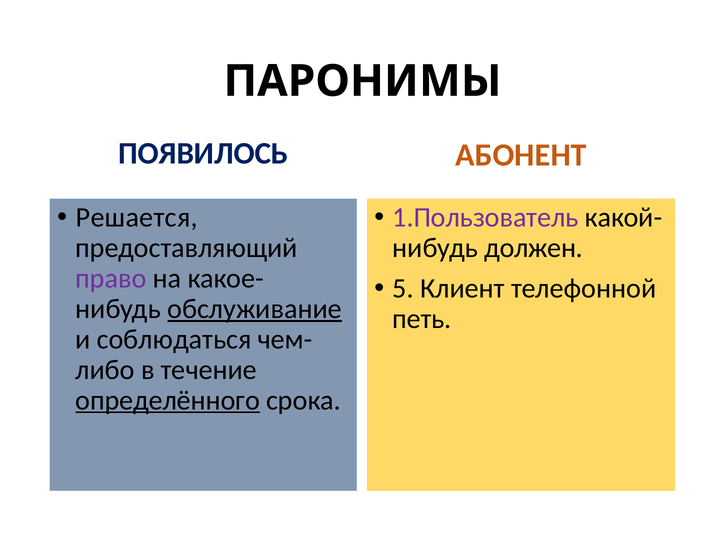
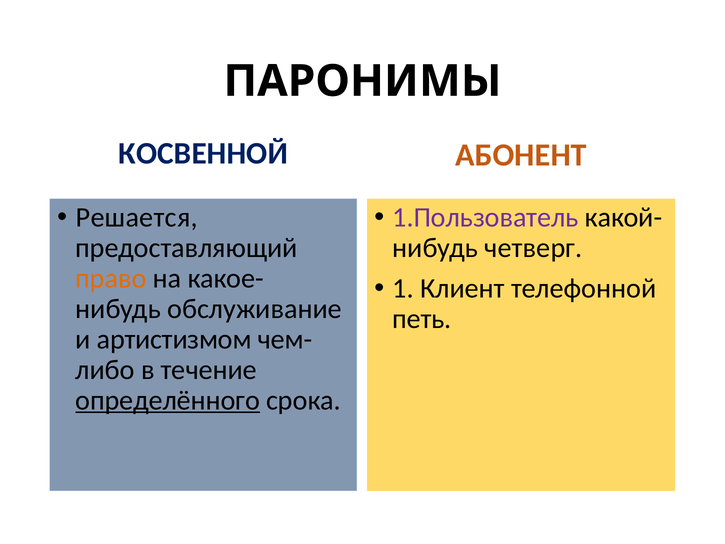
ПОЯВИЛОСЬ: ПОЯВИЛОСЬ -> КОСВЕННОЙ
должен: должен -> четверг
право colour: purple -> orange
5: 5 -> 1
обслуживание underline: present -> none
соблюдаться: соблюдаться -> артистизмом
